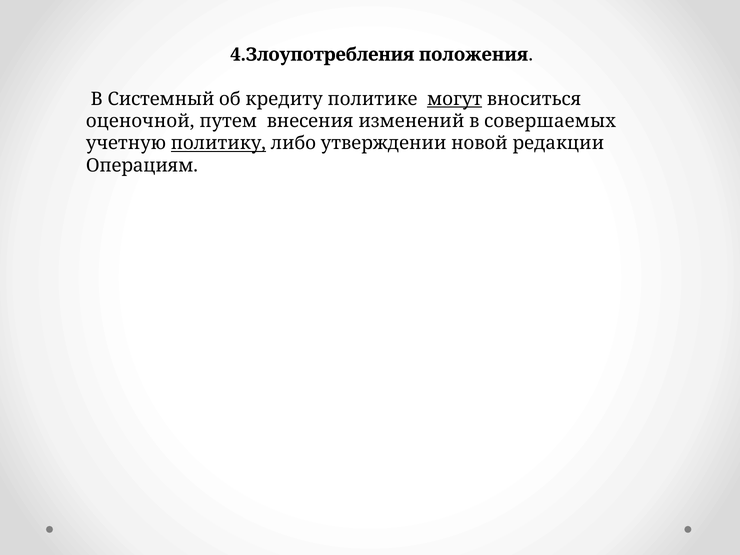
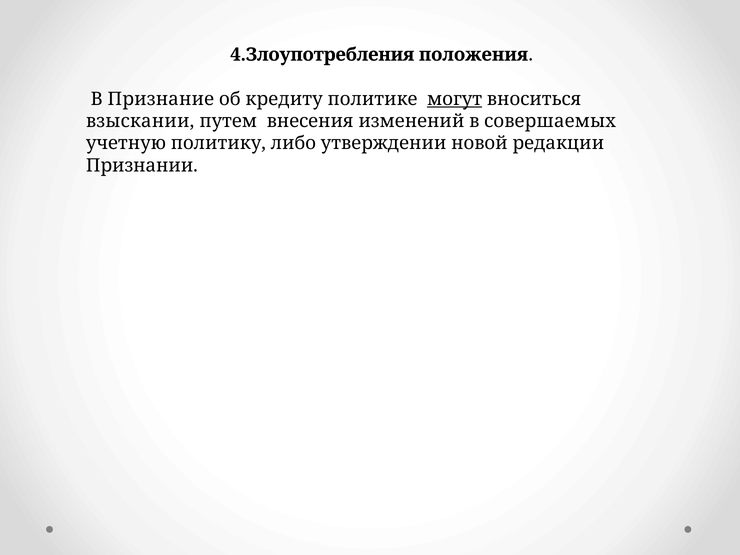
Системный: Системный -> Признание
оценочной: оценочной -> взыскании
политику underline: present -> none
Операциям: Операциям -> Признании
